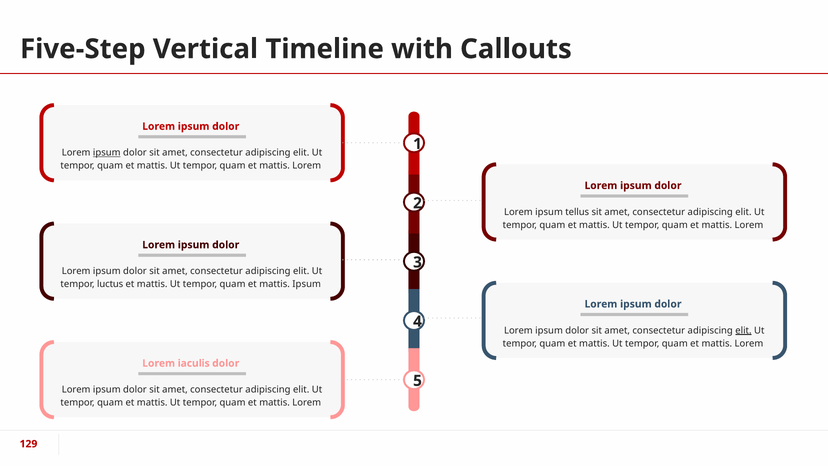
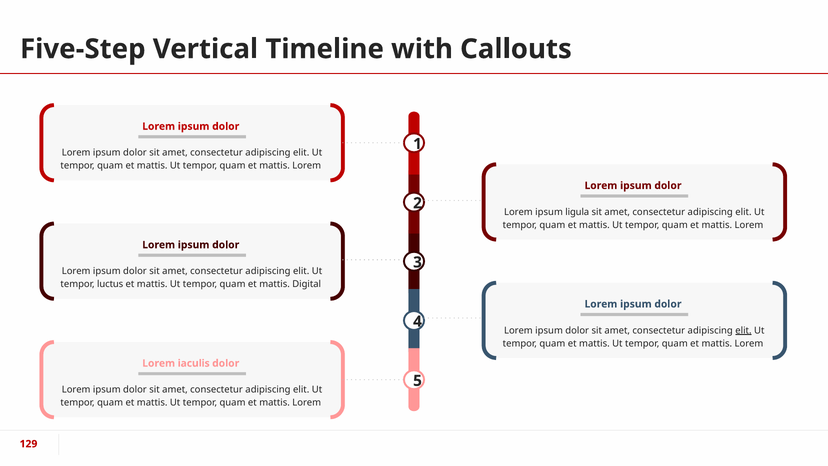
ipsum at (107, 153) underline: present -> none
tellus: tellus -> ligula
mattis Ipsum: Ipsum -> Digital
